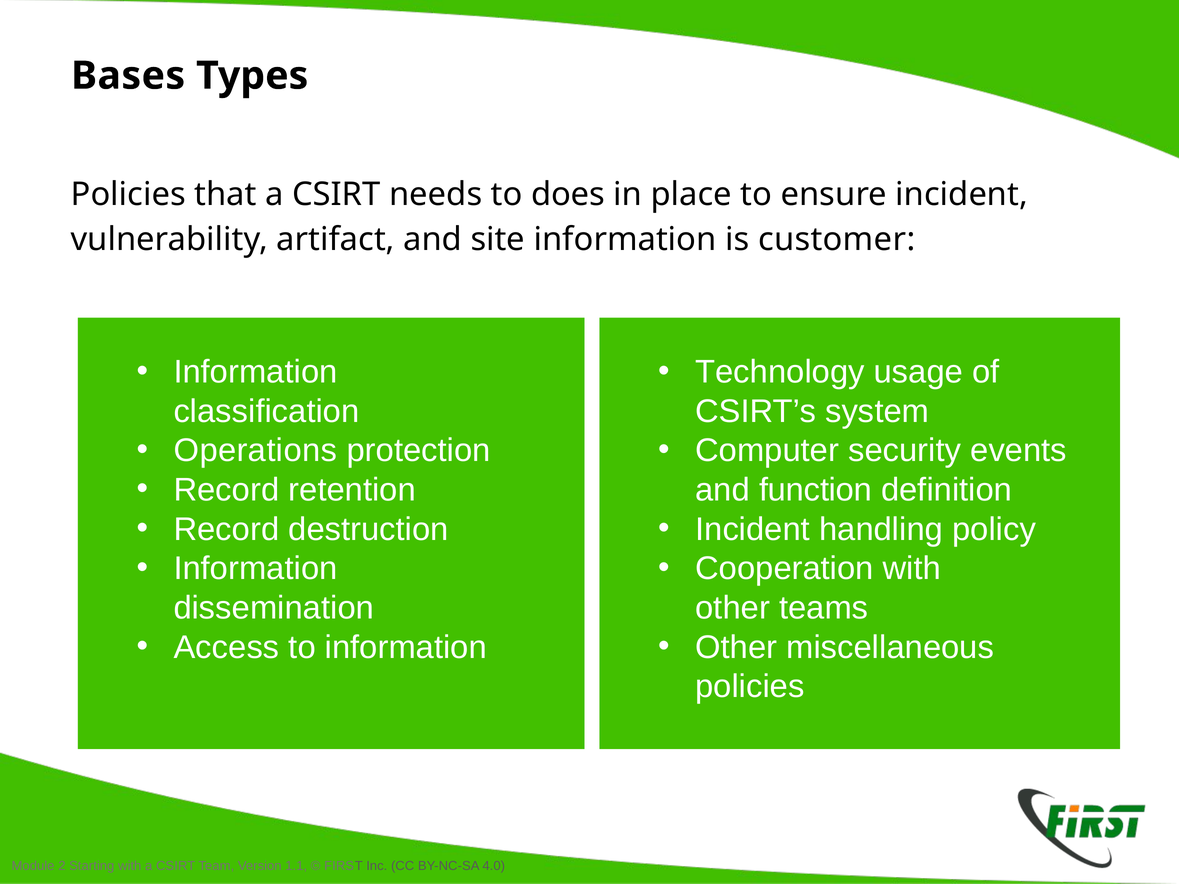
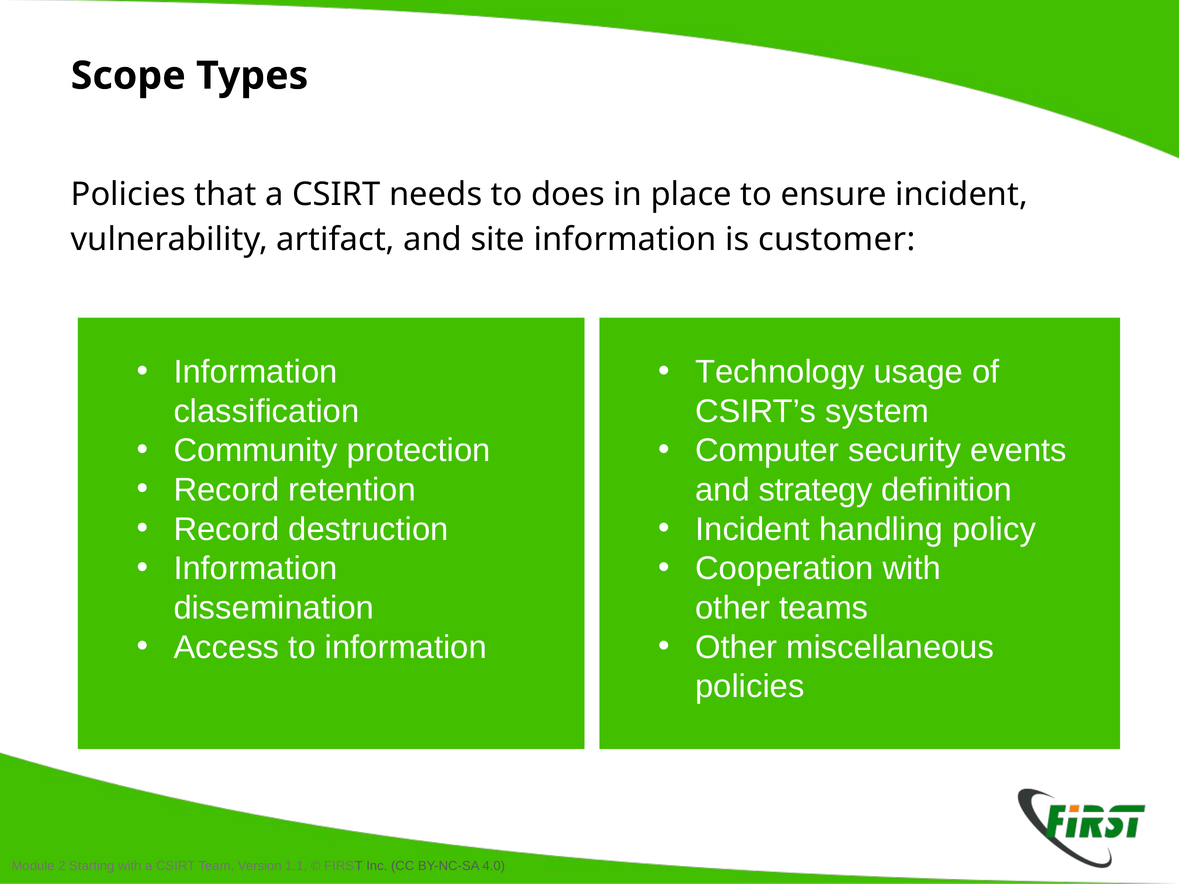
Bases: Bases -> Scope
Operations: Operations -> Community
function: function -> strategy
